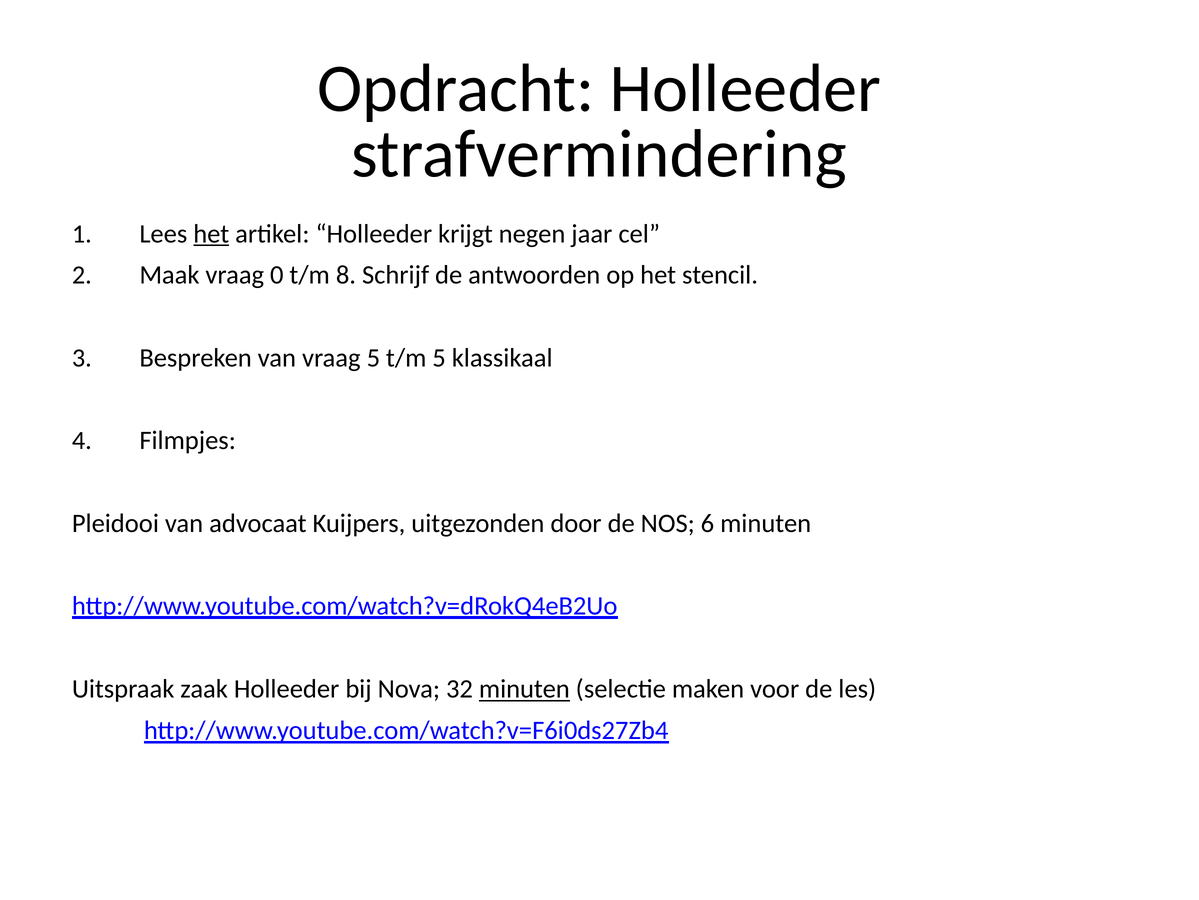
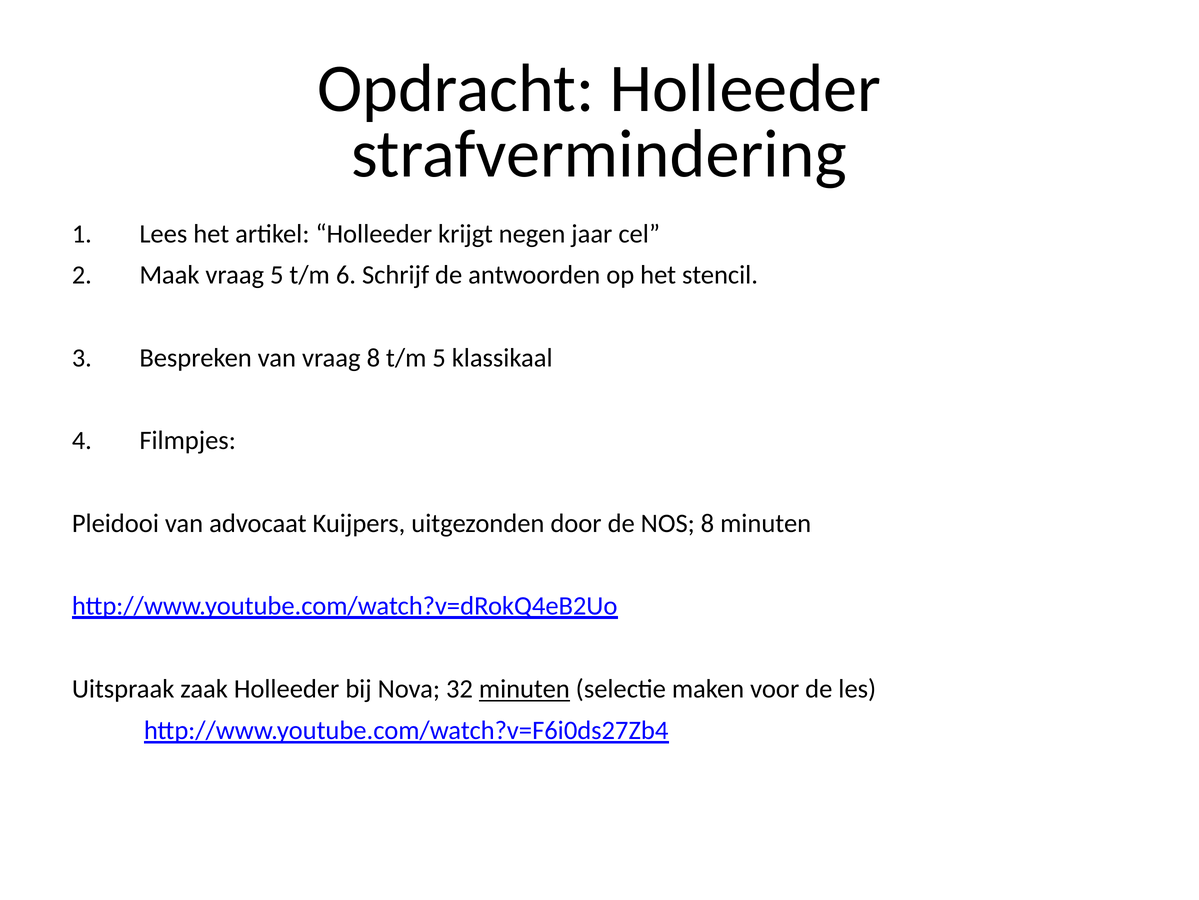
het at (211, 234) underline: present -> none
vraag 0: 0 -> 5
8: 8 -> 6
vraag 5: 5 -> 8
NOS 6: 6 -> 8
